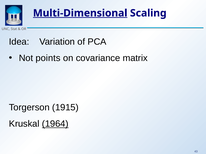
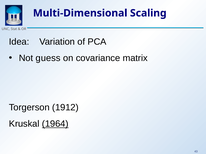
Multi-Dimensional underline: present -> none
points: points -> guess
1915: 1915 -> 1912
